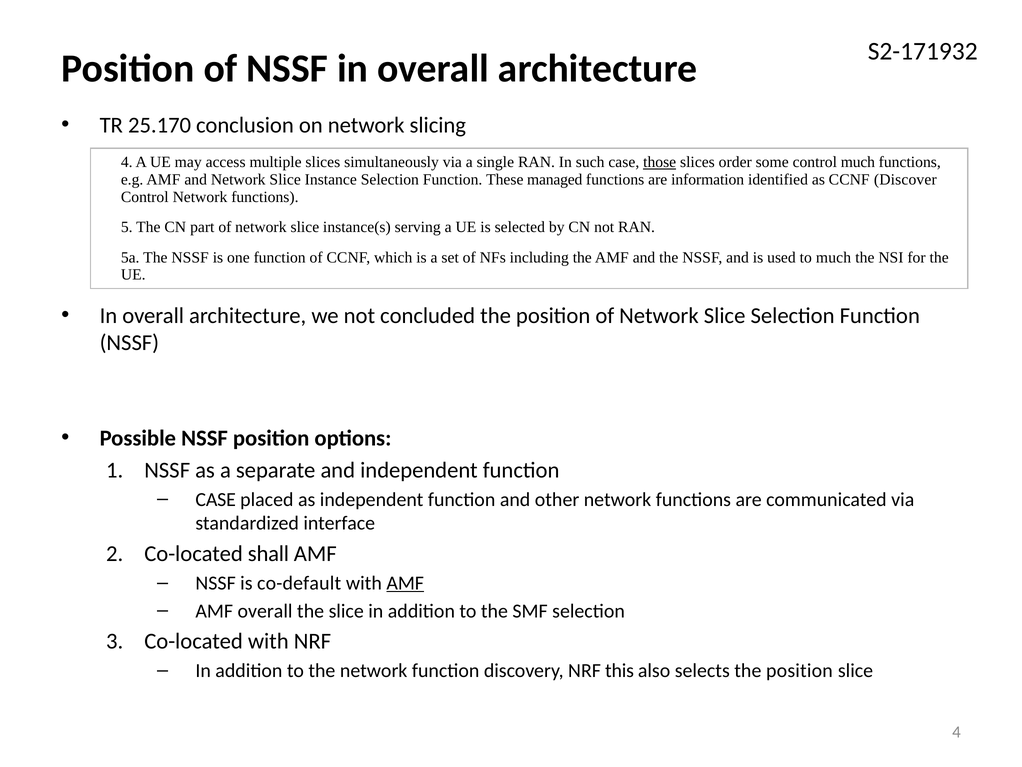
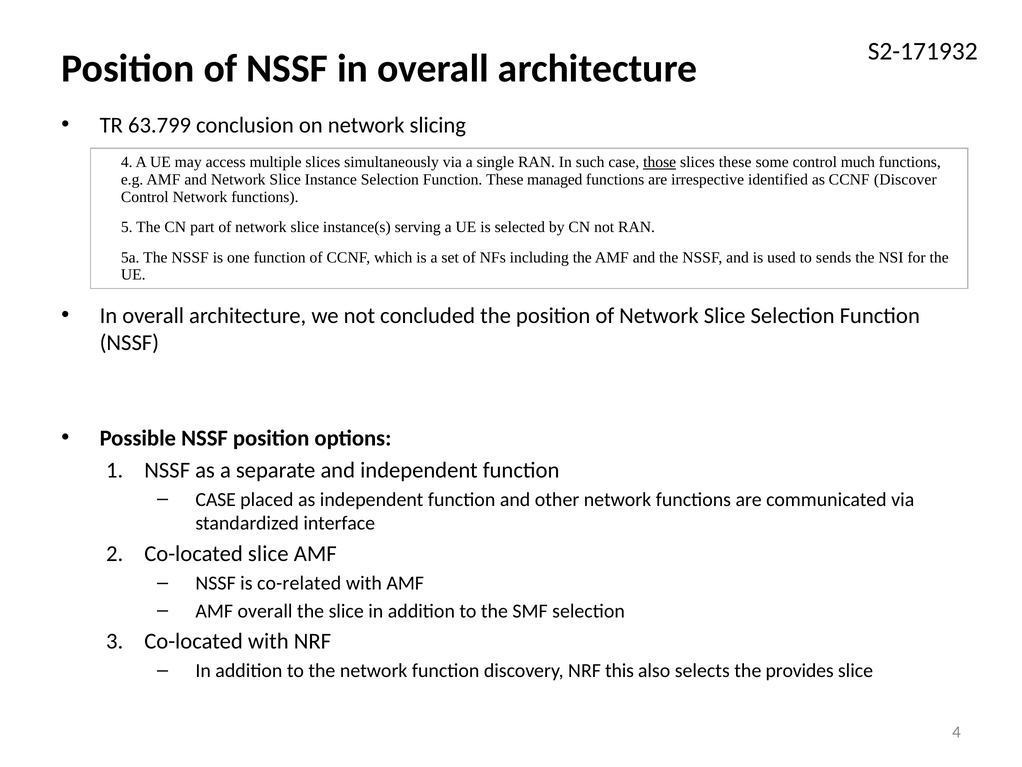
25.170: 25.170 -> 63.799
slices order: order -> these
information: information -> irrespective
to much: much -> sends
Co-located shall: shall -> slice
co-default: co-default -> co-related
AMF at (405, 583) underline: present -> none
selects the position: position -> provides
